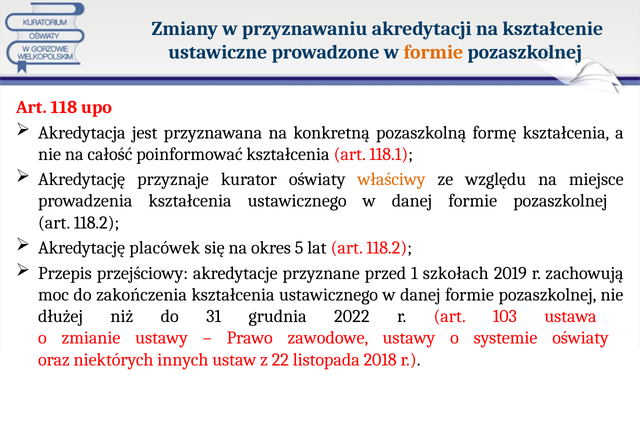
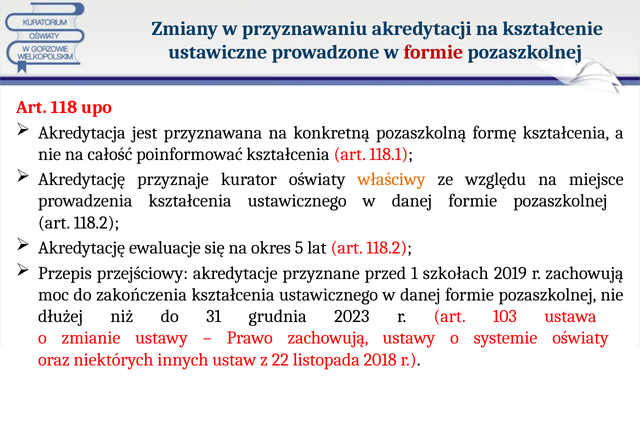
formie at (433, 52) colour: orange -> red
placówek: placówek -> ewaluacje
2022: 2022 -> 2023
Prawo zawodowe: zawodowe -> zachowują
